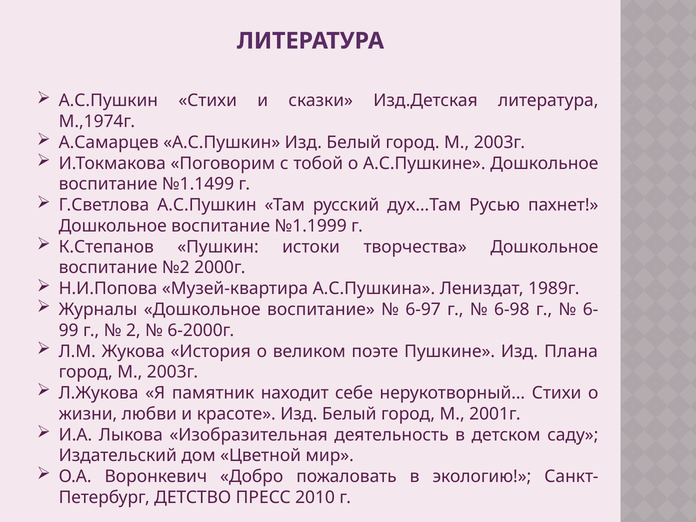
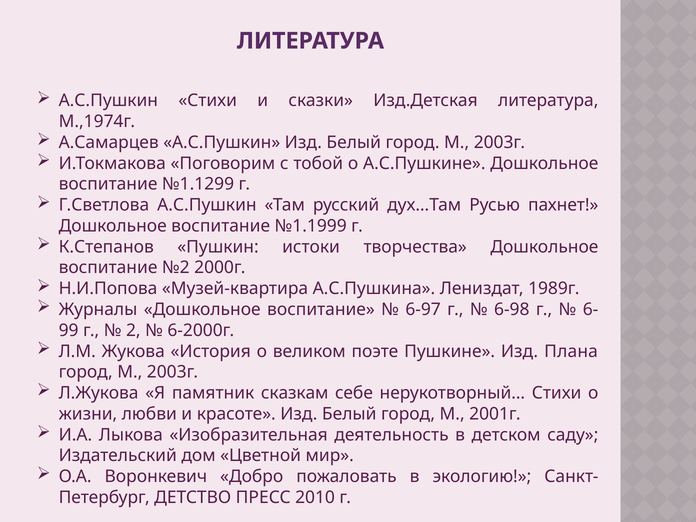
№1.1499: №1.1499 -> №1.1299
находит: находит -> сказкам
